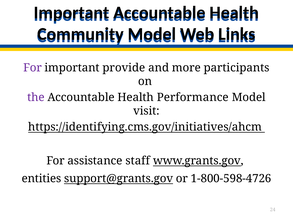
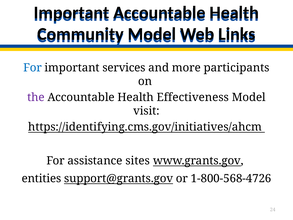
For at (33, 68) colour: purple -> blue
provide: provide -> services
Performance: Performance -> Effectiveness
staff: staff -> sites
1-800-598-4726: 1-800-598-4726 -> 1-800-568-4726
